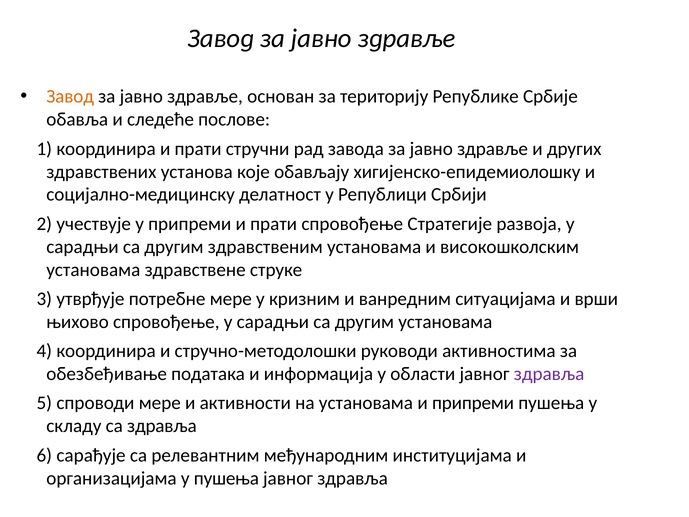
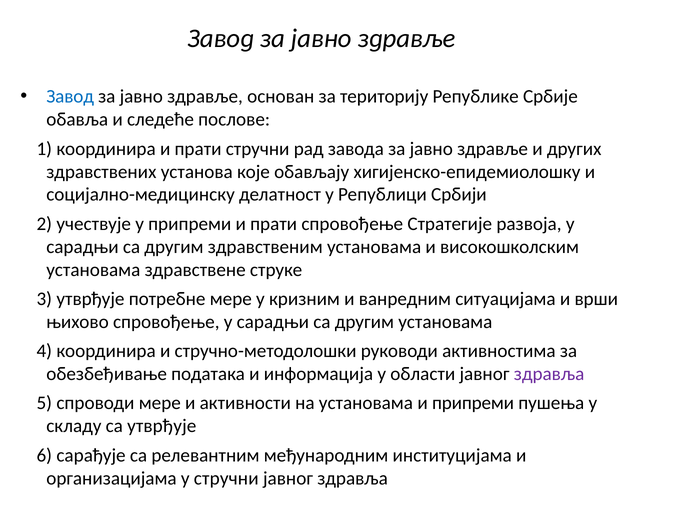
Завод at (70, 97) colour: orange -> blue
са здравља: здравља -> утврђује
у пушења: пушења -> стручни
